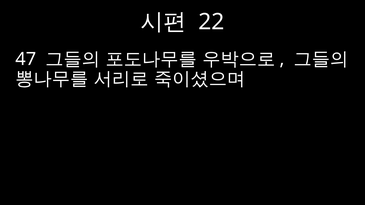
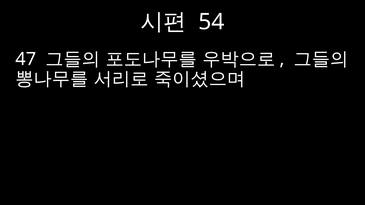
22: 22 -> 54
